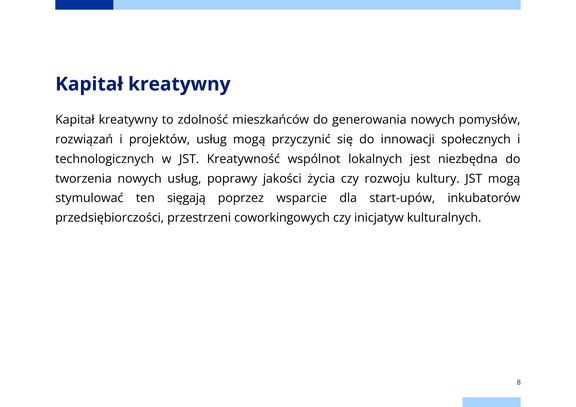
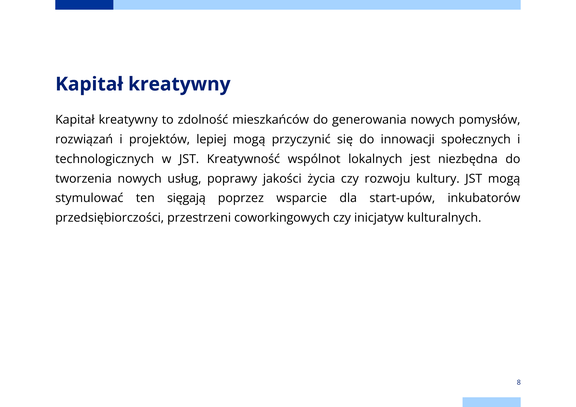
projektów usług: usług -> lepiej
